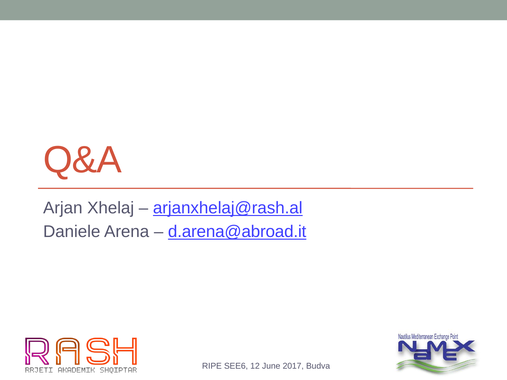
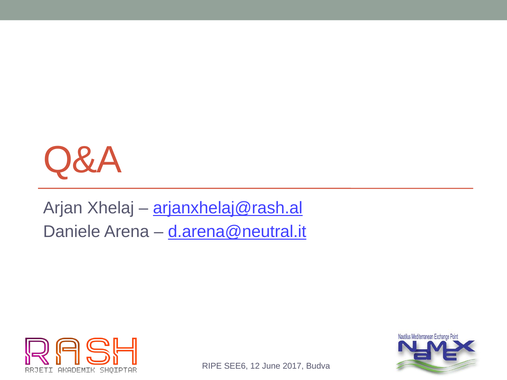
d.arena@abroad.it: d.arena@abroad.it -> d.arena@neutral.it
